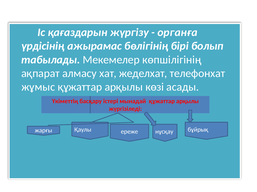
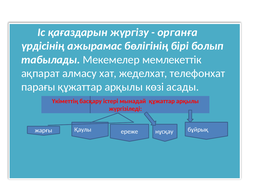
көпшiлiгiнiң: көпшiлiгiнiң -> мемлекеттік
жұмыс: жұмыс -> парағы
